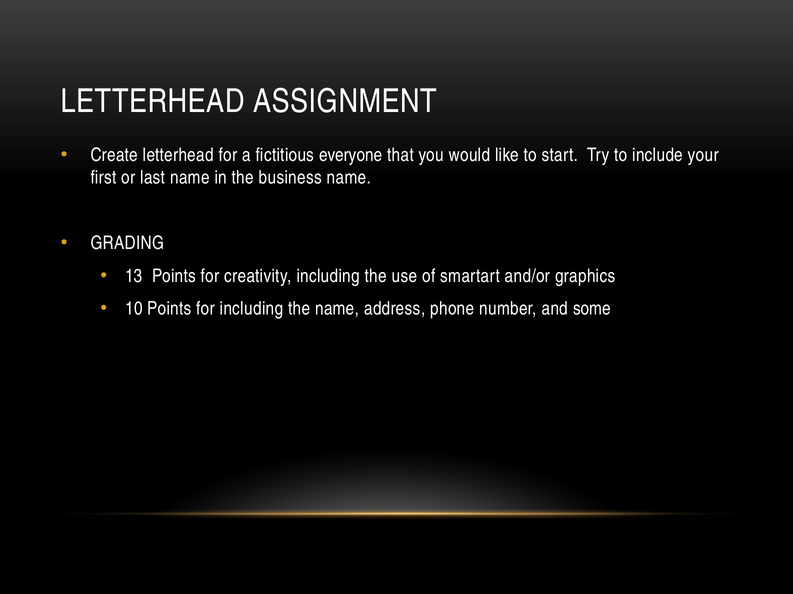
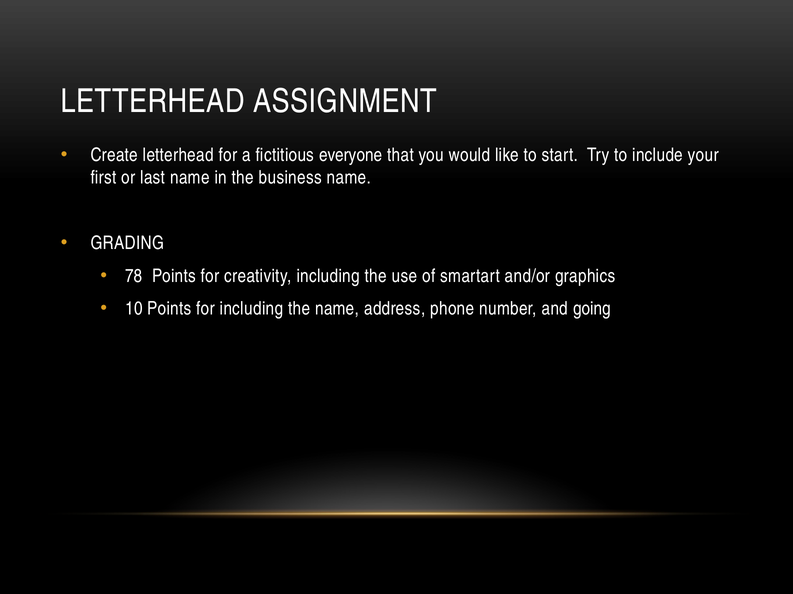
13: 13 -> 78
some: some -> going
